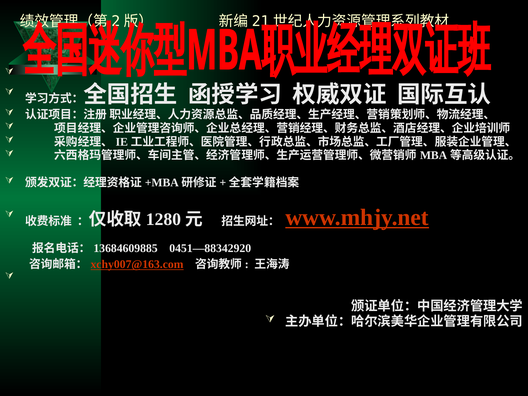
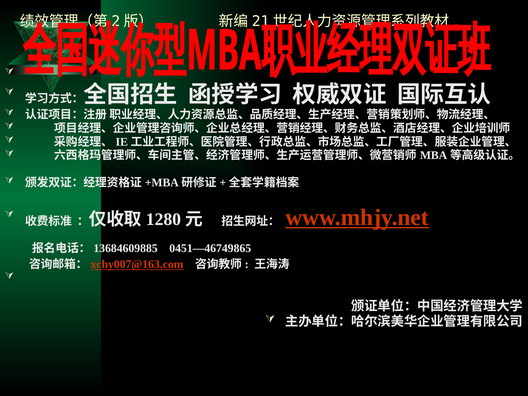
0451—88342920: 0451—88342920 -> 0451—46749865
